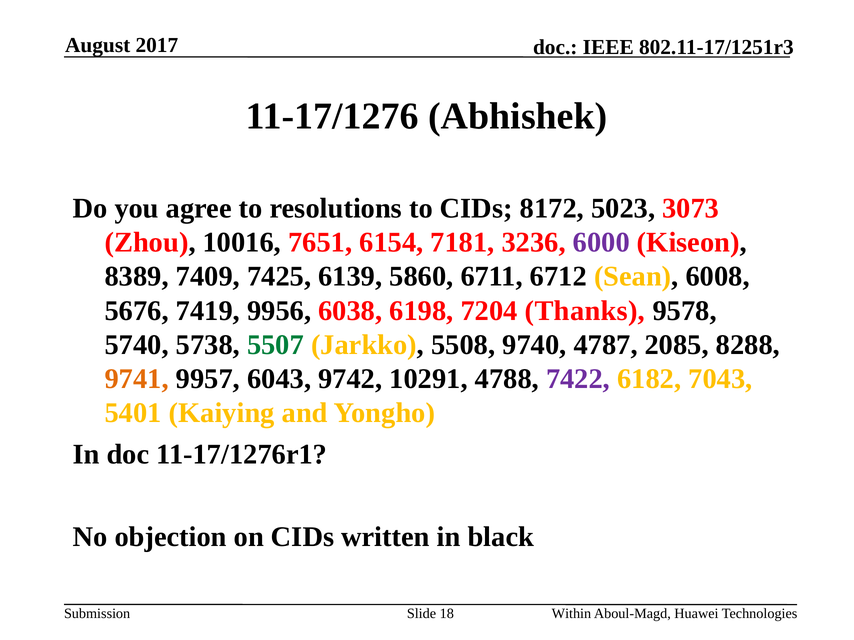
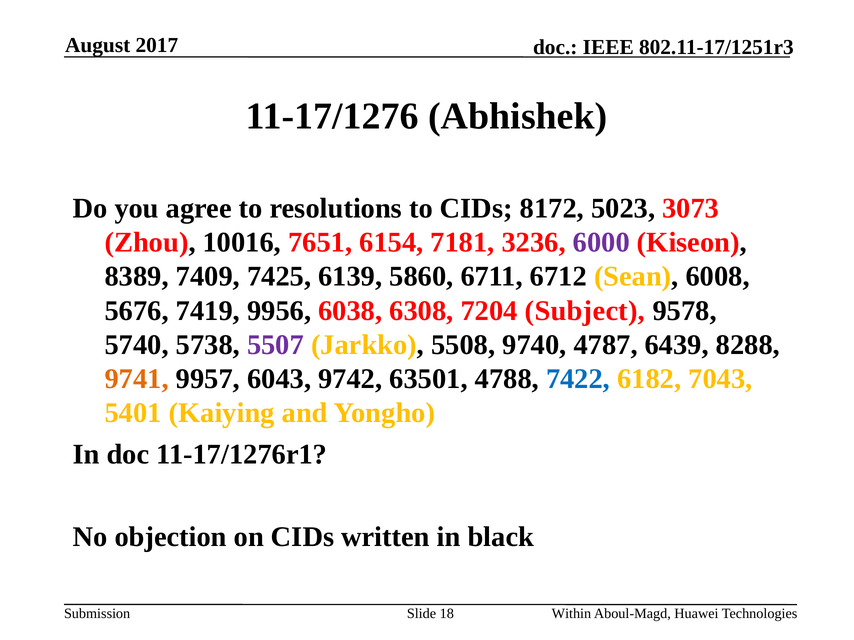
6198: 6198 -> 6308
Thanks: Thanks -> Subject
5507 colour: green -> purple
2085: 2085 -> 6439
10291: 10291 -> 63501
7422 colour: purple -> blue
